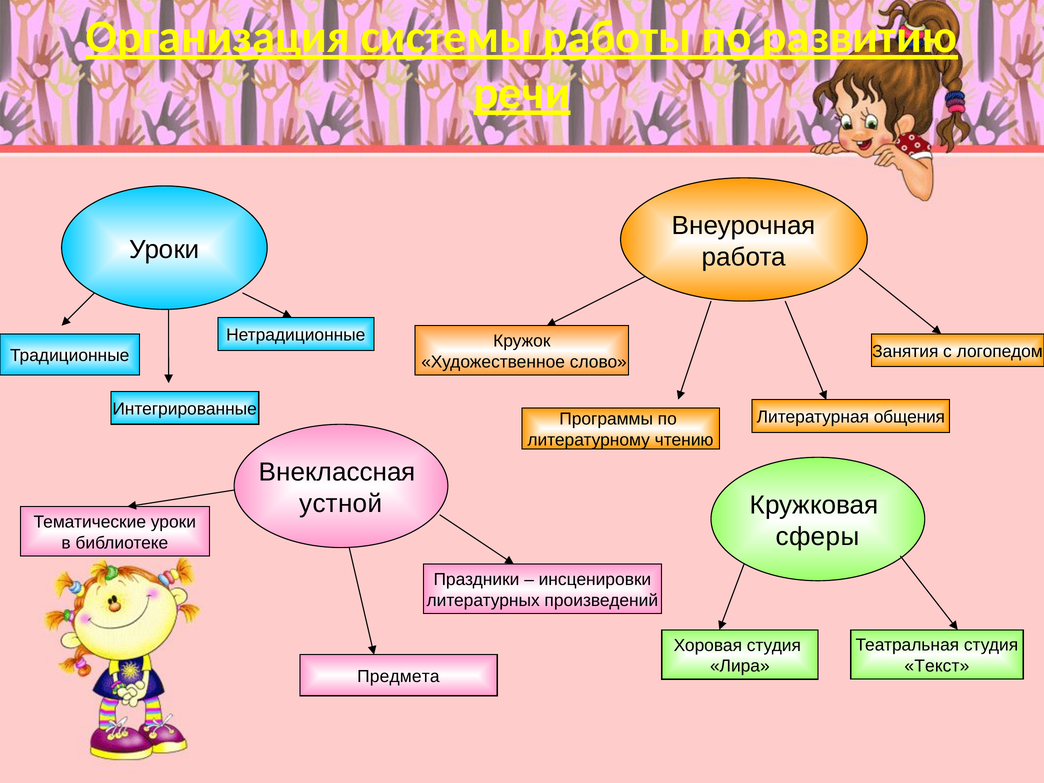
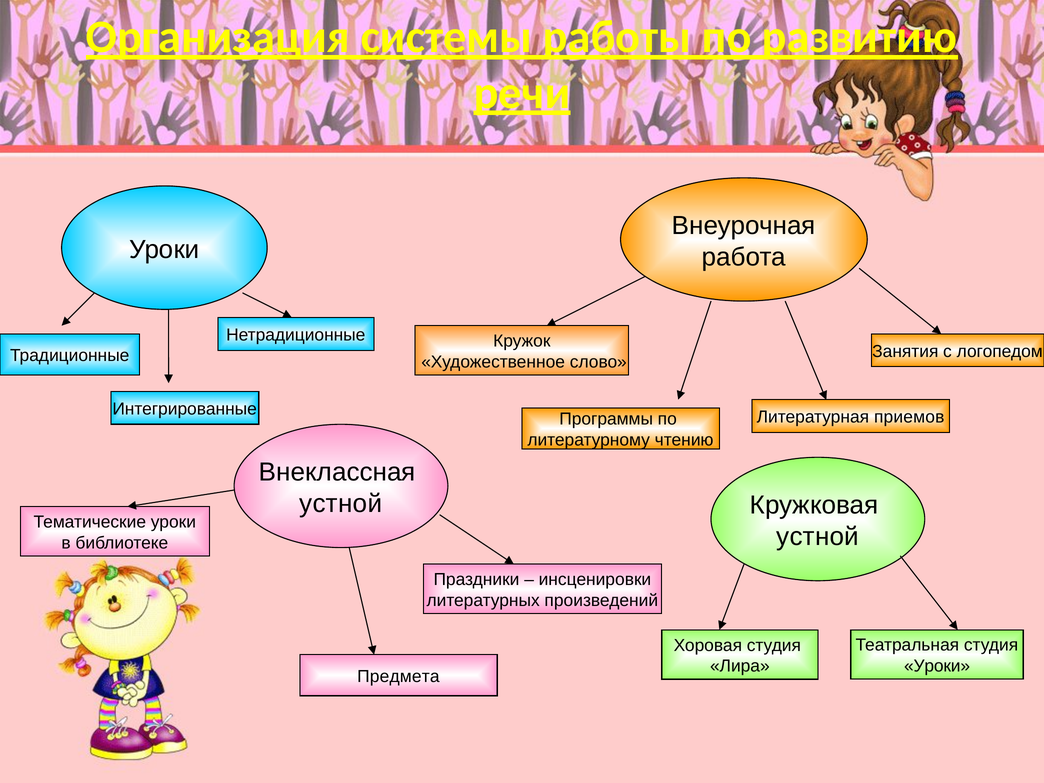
общения: общения -> приемов
сферы at (818, 536): сферы -> устной
Текст at (937, 666): Текст -> Уроки
